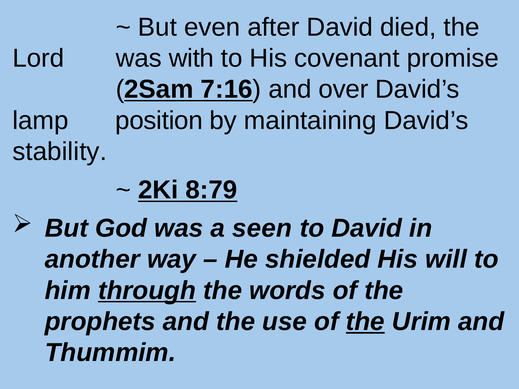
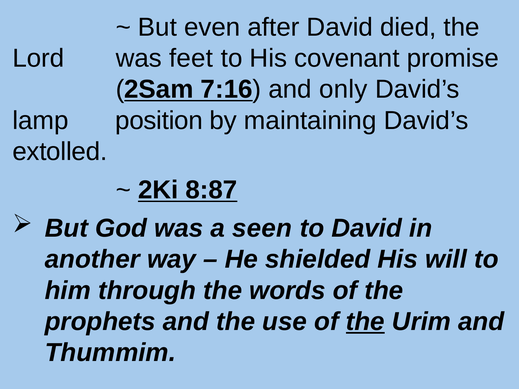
with: with -> feet
over: over -> only
stability: stability -> extolled
8:79: 8:79 -> 8:87
through underline: present -> none
